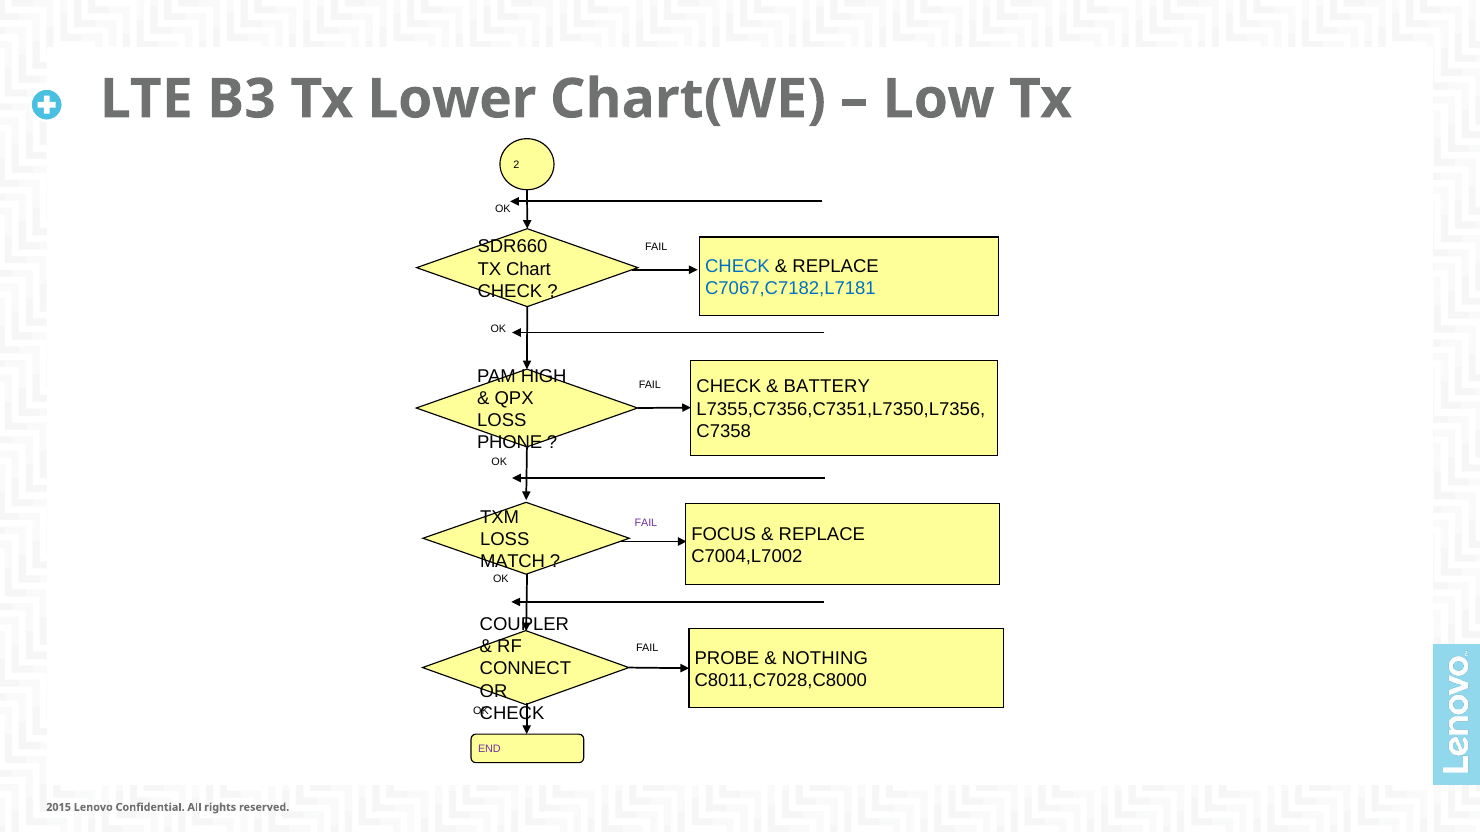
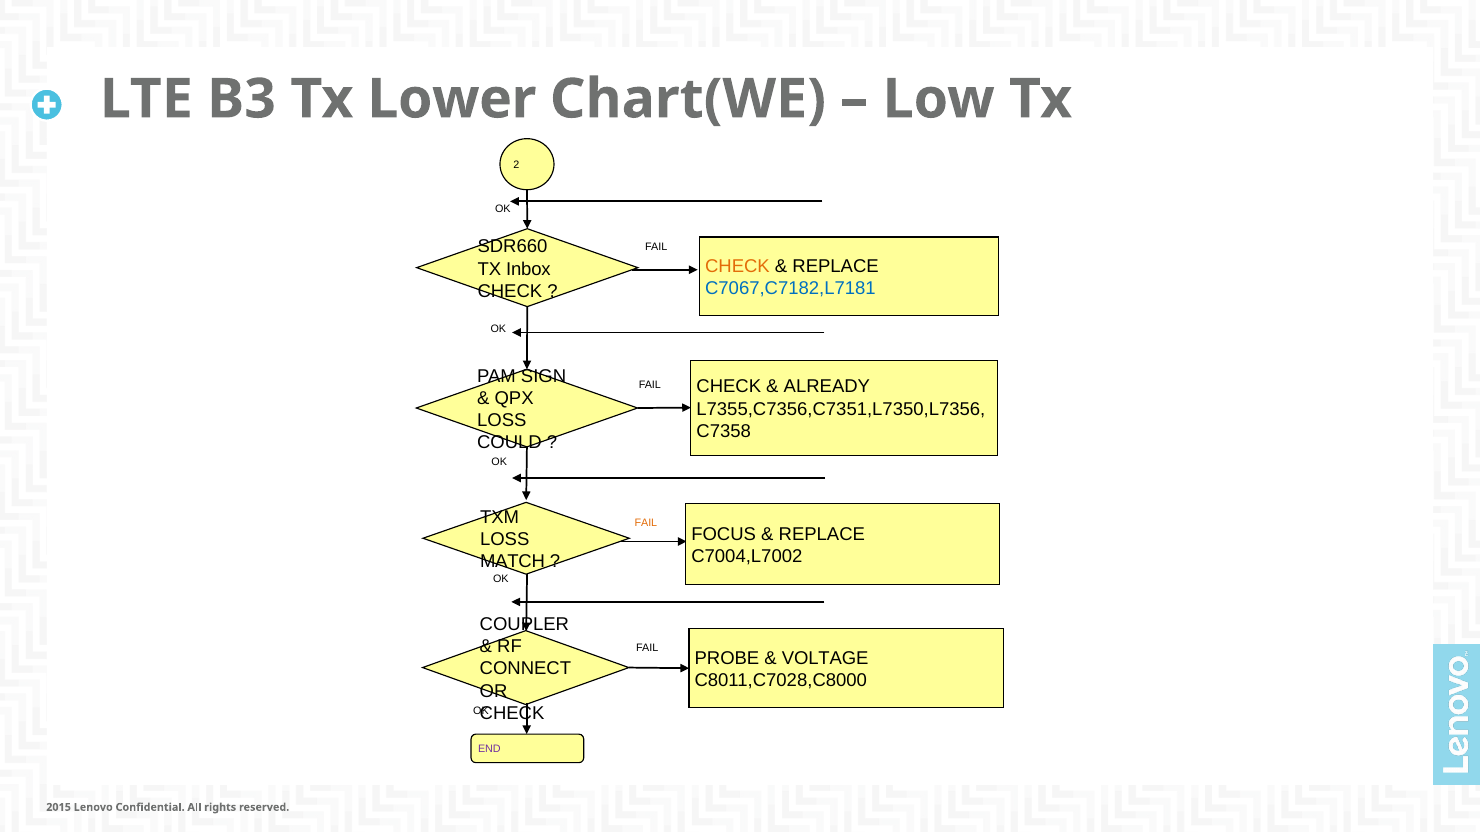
CHECK at (737, 267) colour: blue -> orange
Chart: Chart -> Inbox
HIGH: HIGH -> SIGN
BATTERY: BATTERY -> ALREADY
PHONE: PHONE -> COULD
FAIL at (646, 523) colour: purple -> orange
NOTHING: NOTHING -> VOLTAGE
